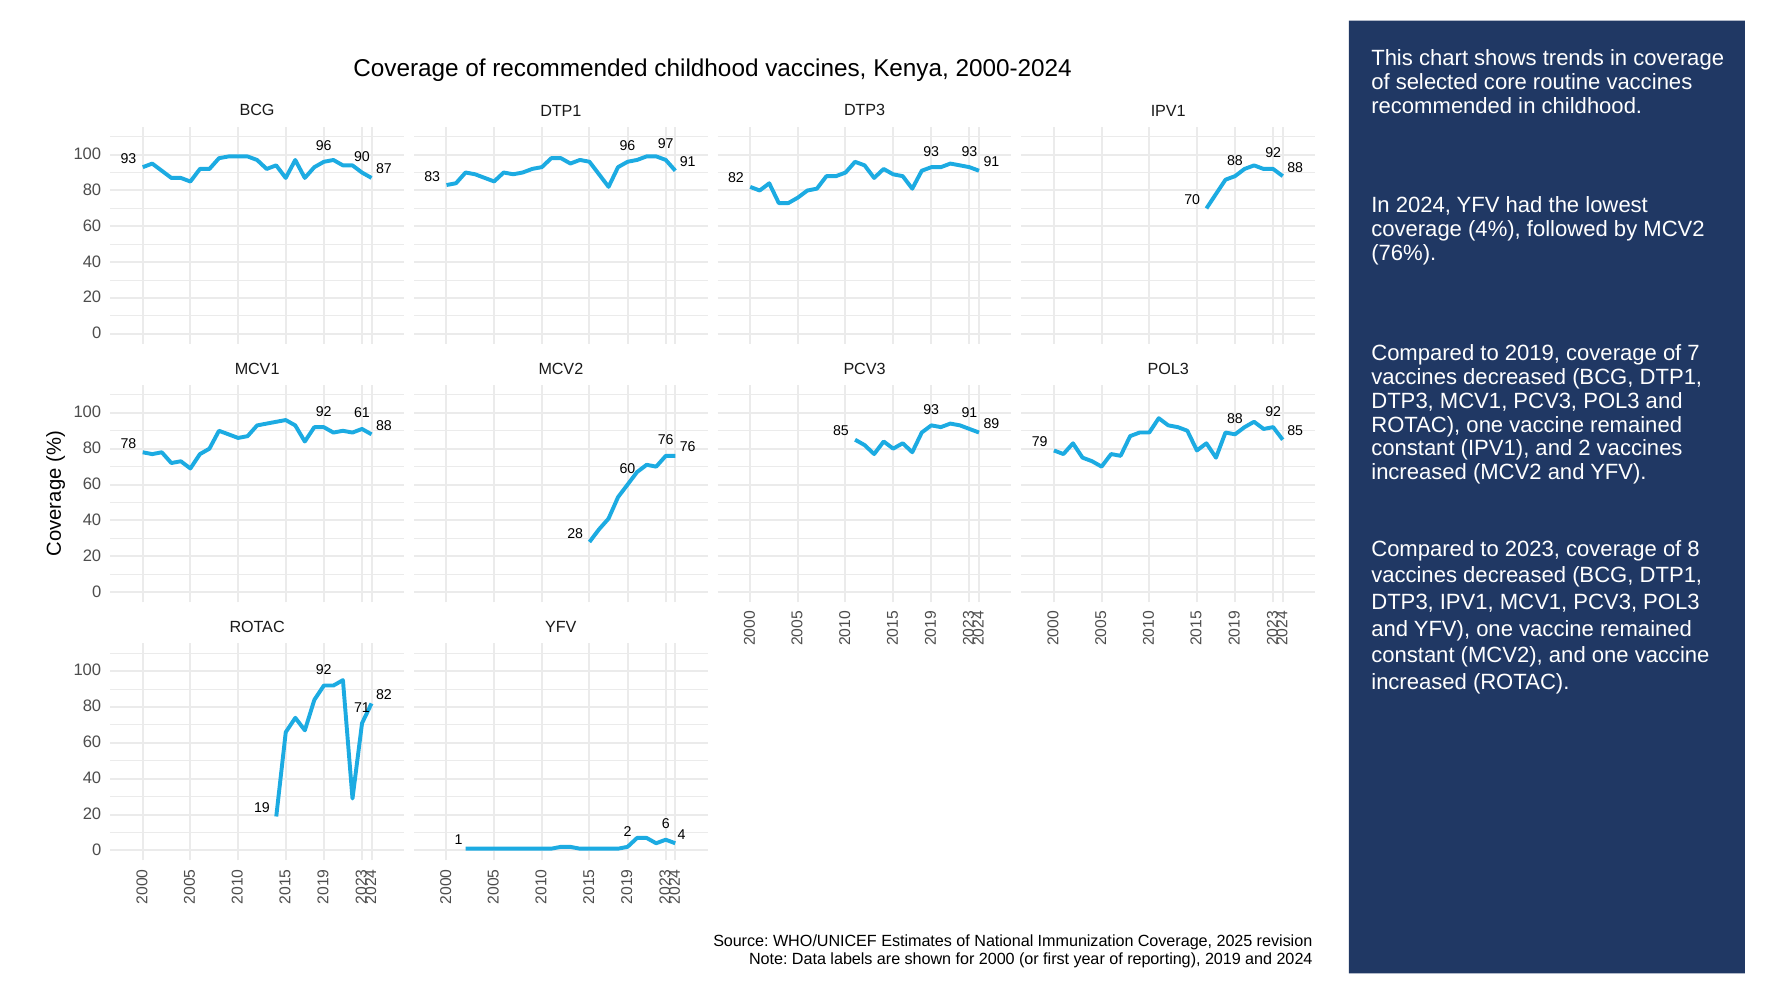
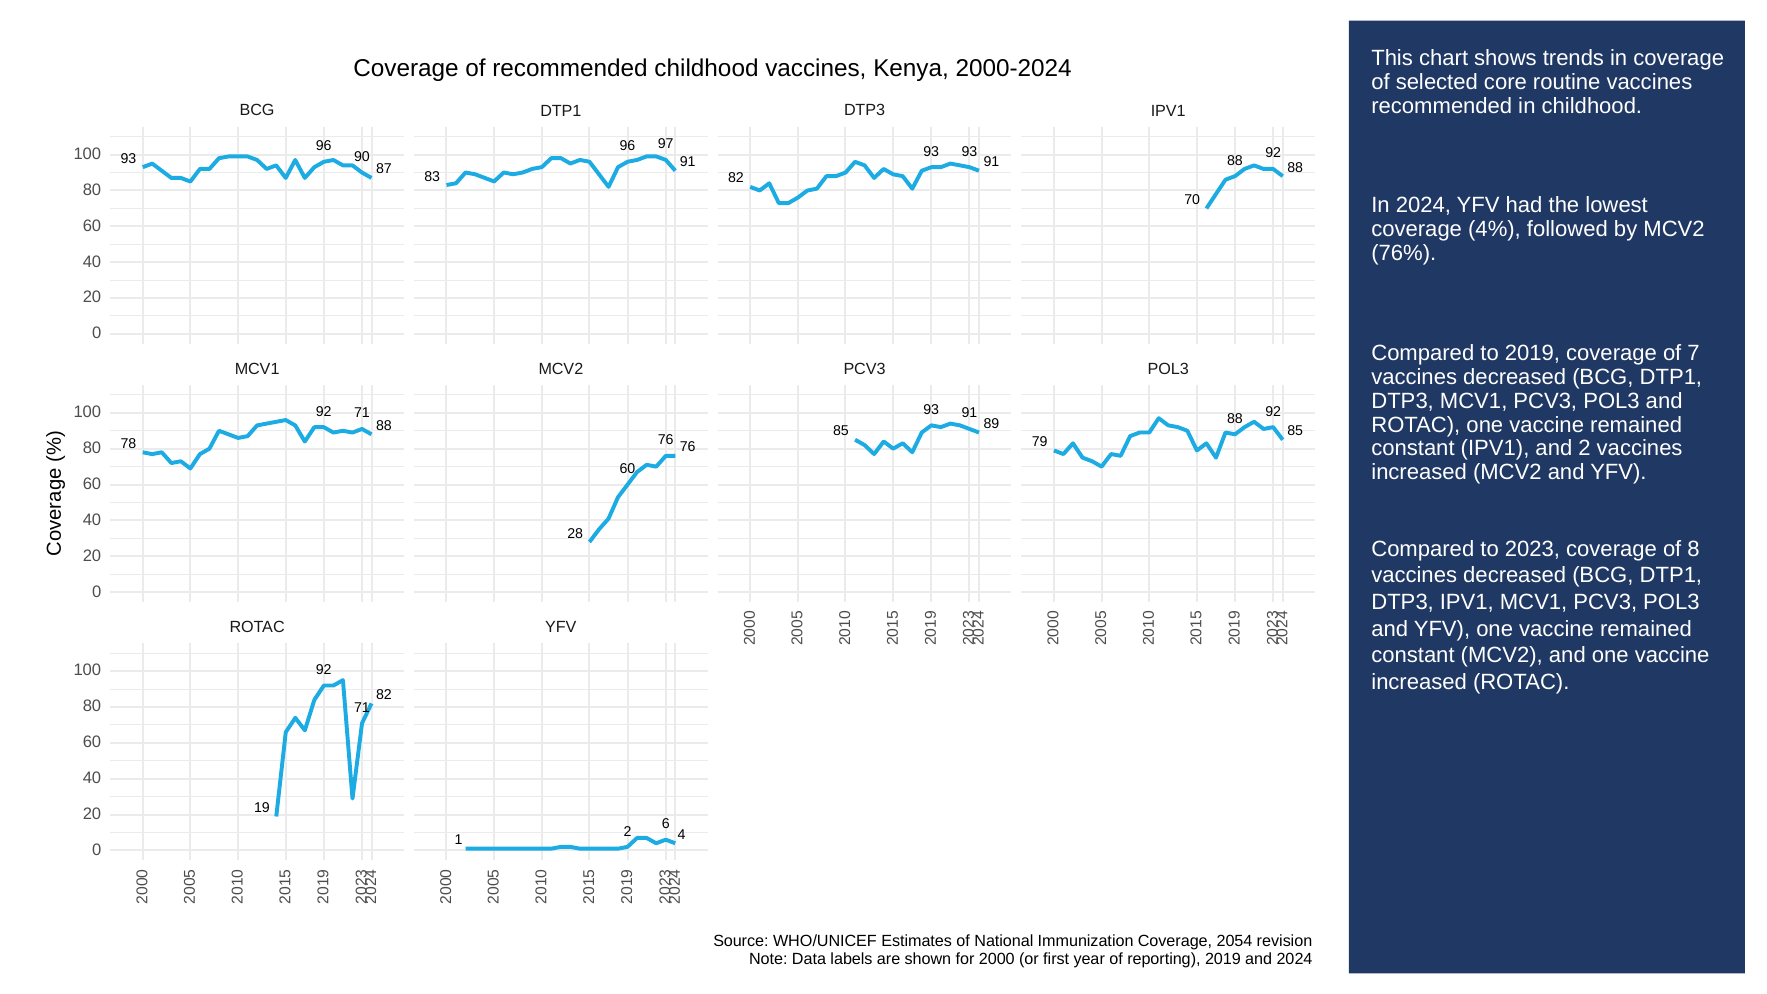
61 at (362, 413): 61 -> 71
2025: 2025 -> 2054
